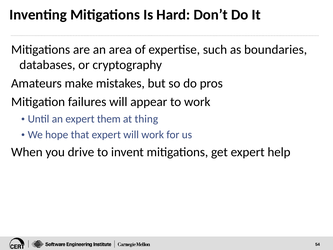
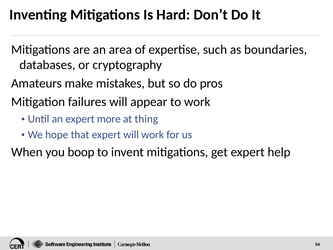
them: them -> more
drive: drive -> boop
